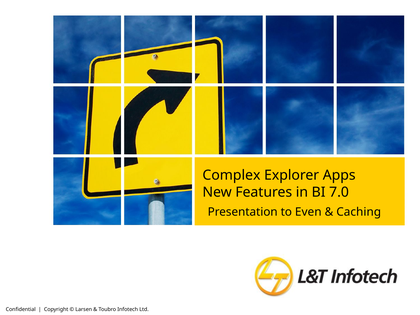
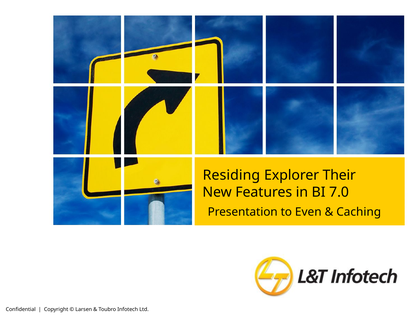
Complex: Complex -> Residing
Apps: Apps -> Their
